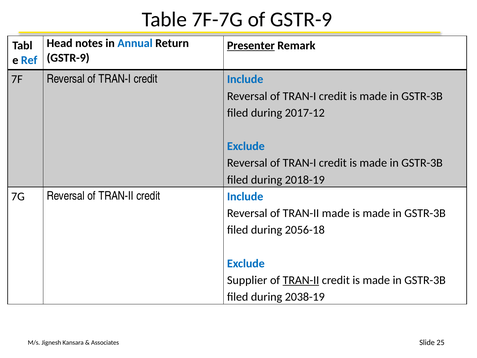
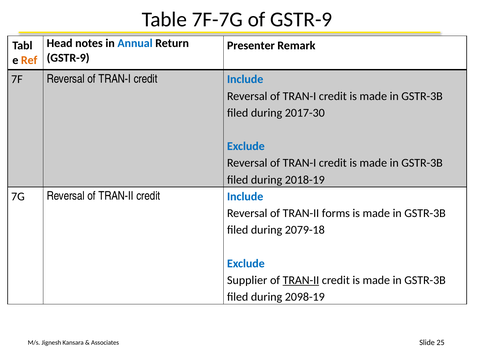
Presenter underline: present -> none
Ref colour: blue -> orange
2017-12: 2017-12 -> 2017-30
TRAN-II made: made -> forms
2056-18: 2056-18 -> 2079-18
2038-19: 2038-19 -> 2098-19
